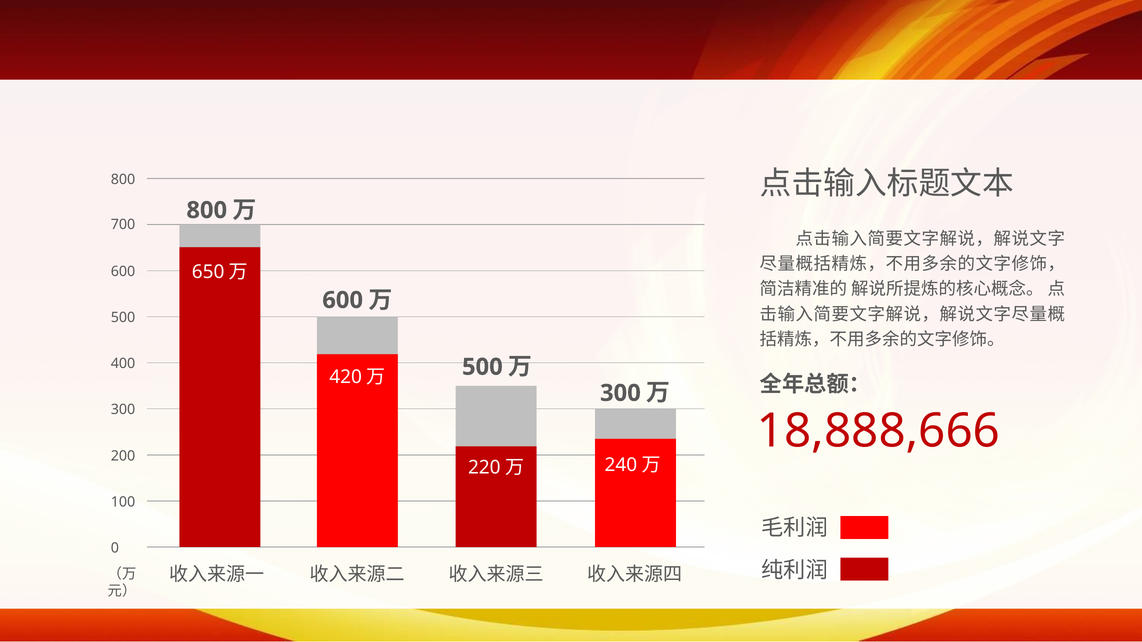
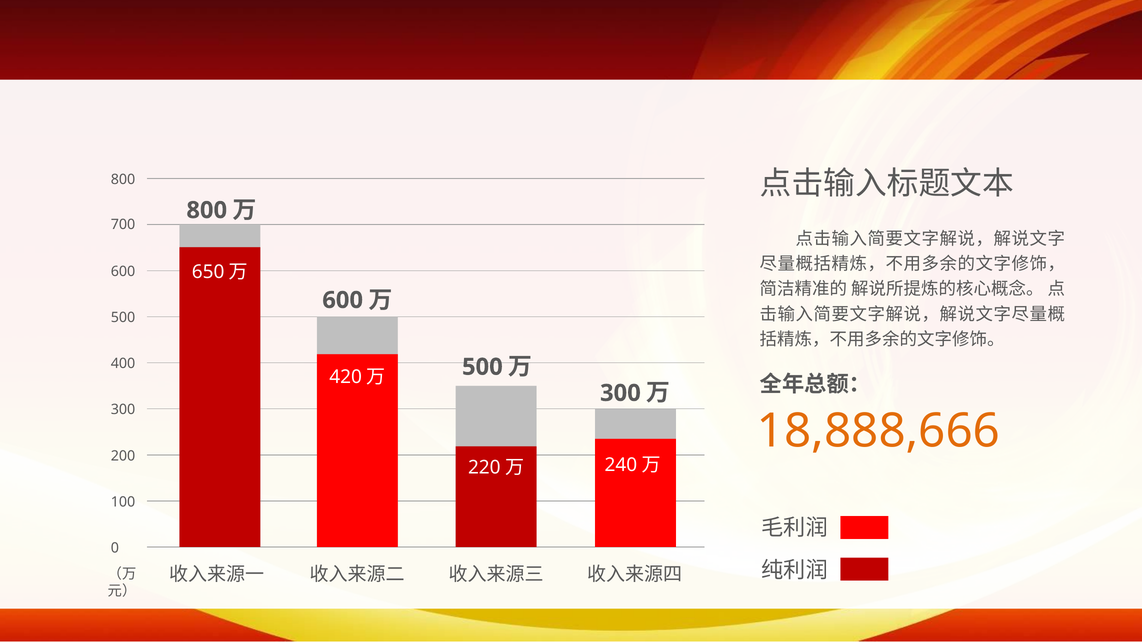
18,888,666 colour: red -> orange
